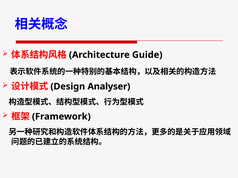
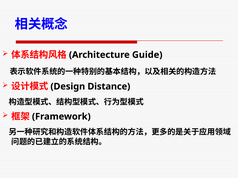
Analyser: Analyser -> Distance
